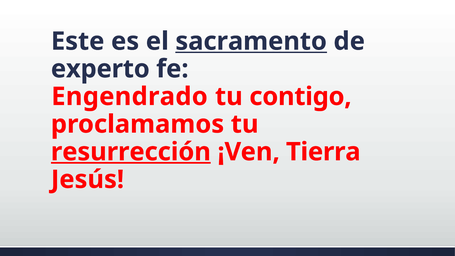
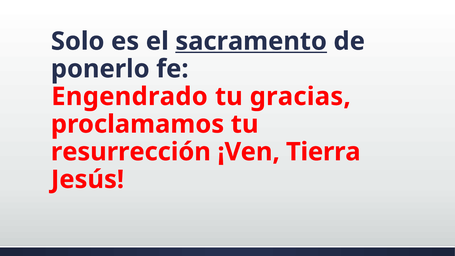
Este: Este -> Solo
experto: experto -> ponerlo
contigo: contigo -> gracias
resurrección underline: present -> none
